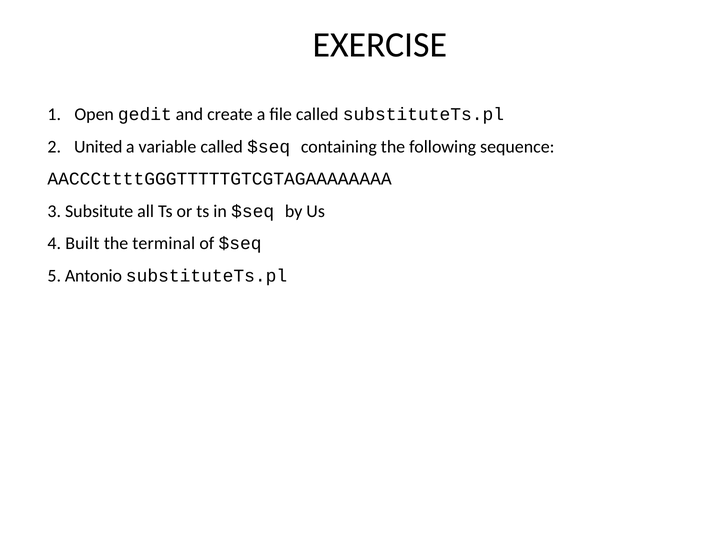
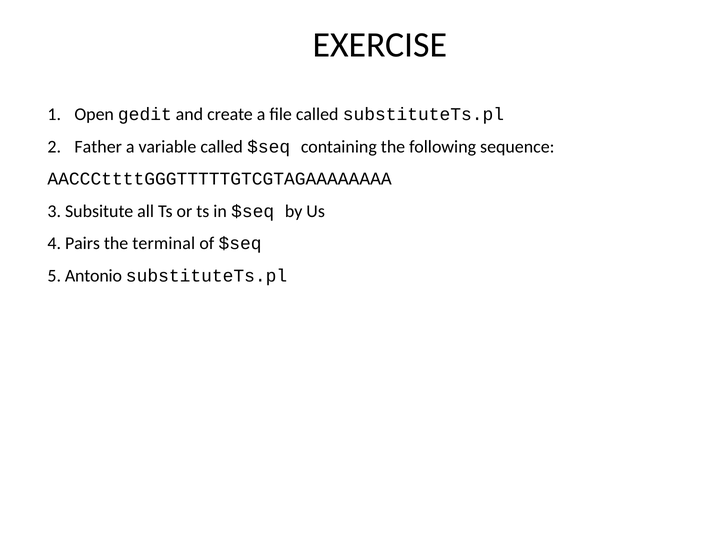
United: United -> Father
Built: Built -> Pairs
